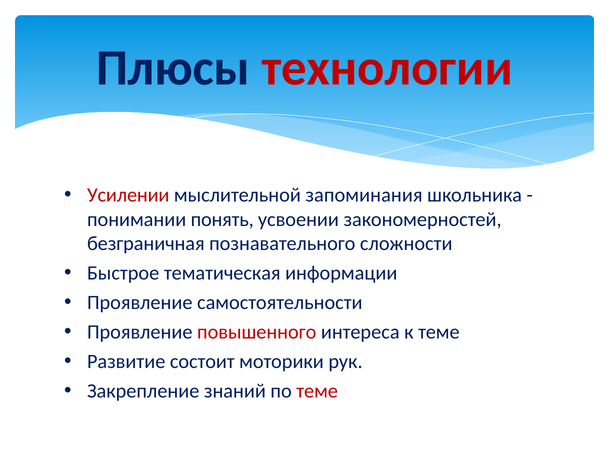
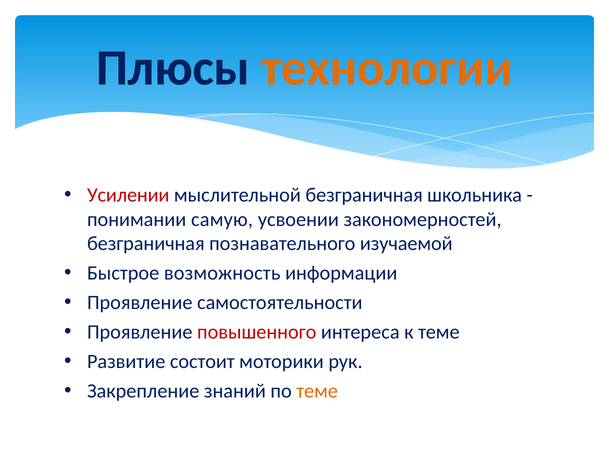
технологии colour: red -> orange
мыслительной запоминания: запоминания -> безграничная
понять: понять -> самую
сложности: сложности -> изучаемой
тематическая: тематическая -> возможность
теме at (317, 391) colour: red -> orange
